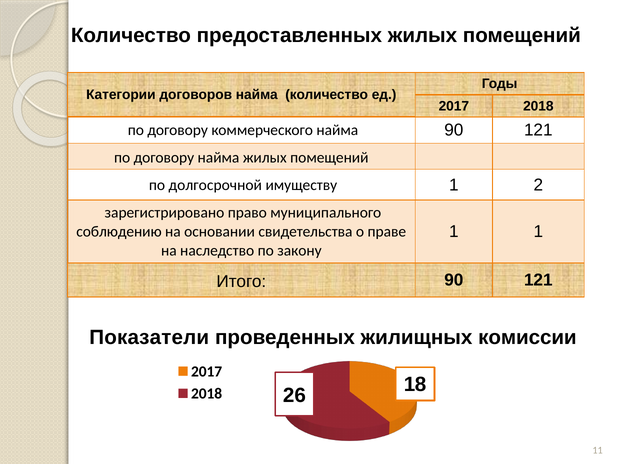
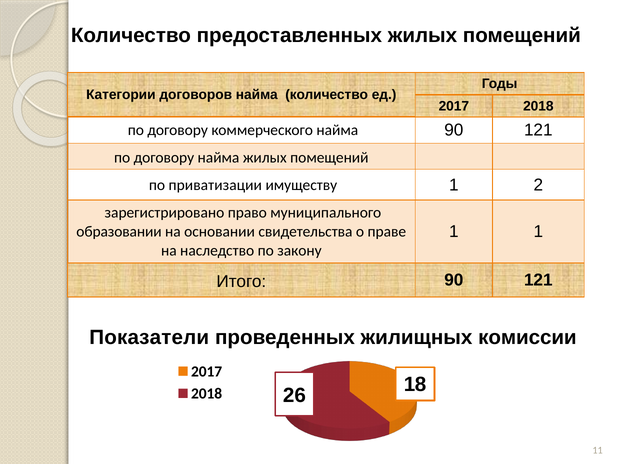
долгосрочной: долгосрочной -> приватизации
соблюдению: соблюдению -> образовании
